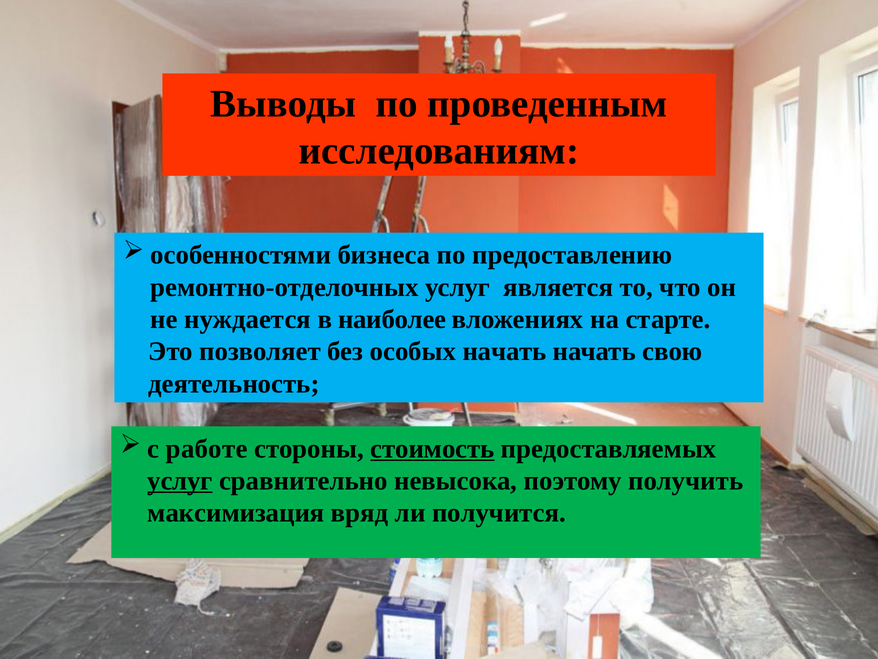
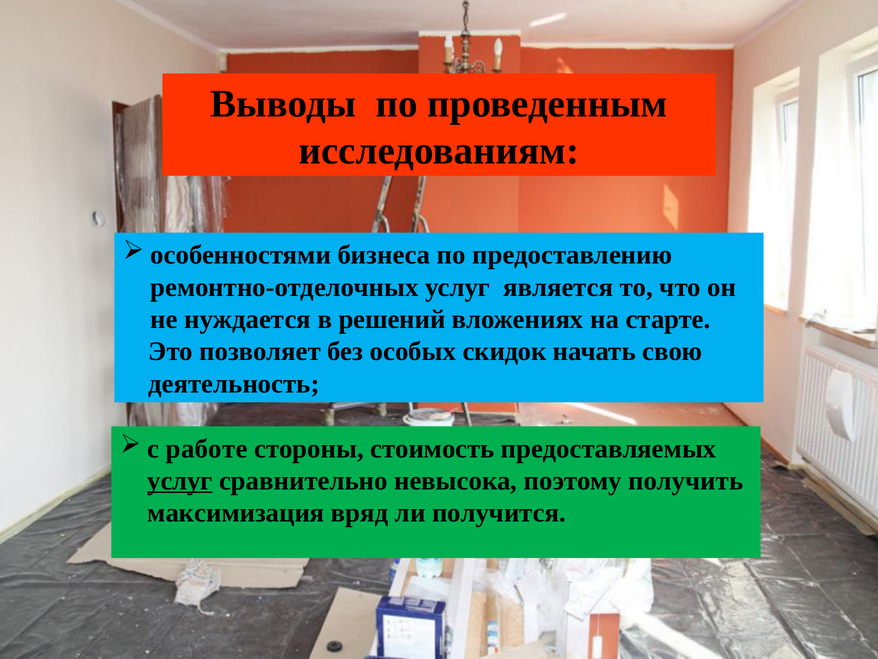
наиболее: наиболее -> решений
особых начать: начать -> скидок
стоимость underline: present -> none
